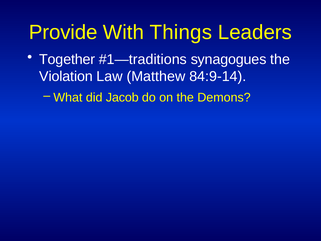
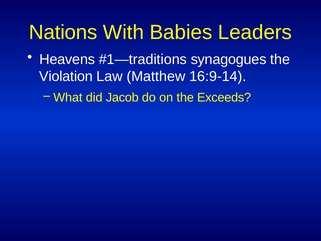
Provide: Provide -> Nations
Things: Things -> Babies
Together: Together -> Heavens
84:9-14: 84:9-14 -> 16:9-14
Demons: Demons -> Exceeds
